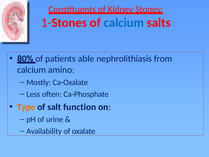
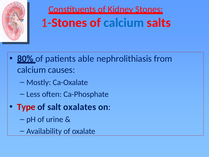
amino: amino -> causes
Type colour: orange -> red
function: function -> oxalates
